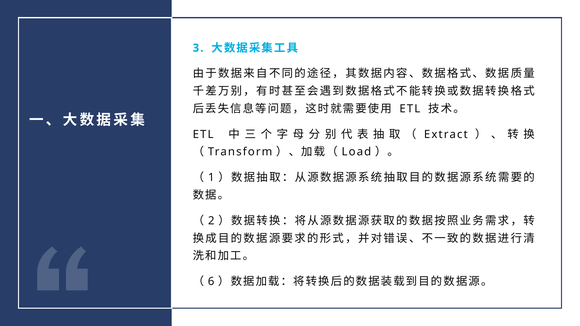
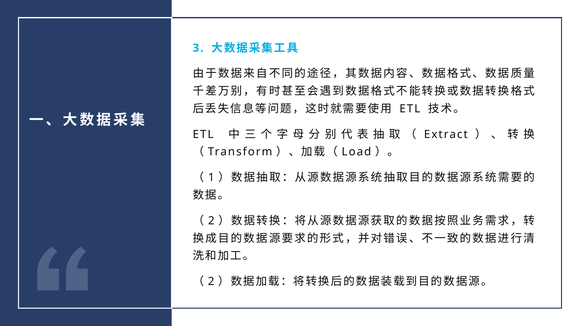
6 at (211, 282): 6 -> 2
